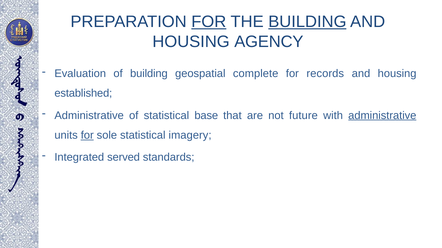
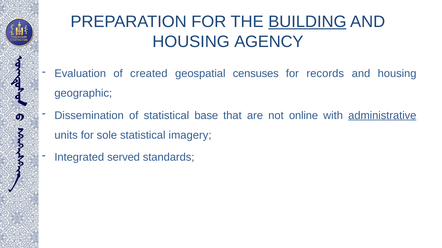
FOR at (209, 22) underline: present -> none
of building: building -> created
complete: complete -> censuses
established: established -> geographic
Administrative at (89, 116): Administrative -> Dissemination
future: future -> online
for at (87, 136) underline: present -> none
